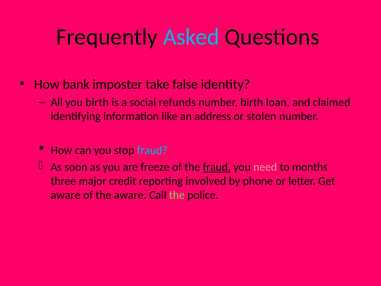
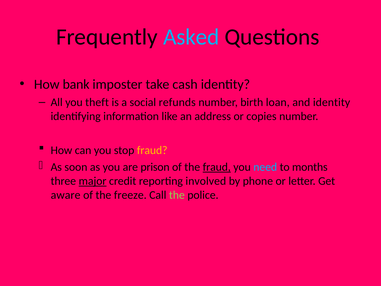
false: false -> cash
you birth: birth -> theft
and claimed: claimed -> identity
stolen: stolen -> copies
fraud at (152, 150) colour: light blue -> yellow
freeze: freeze -> prison
need colour: pink -> light blue
major underline: none -> present
the aware: aware -> freeze
